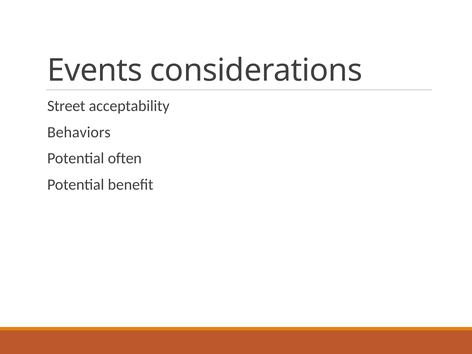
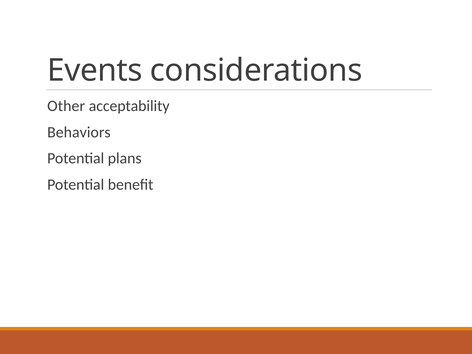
Street: Street -> Other
often: often -> plans
